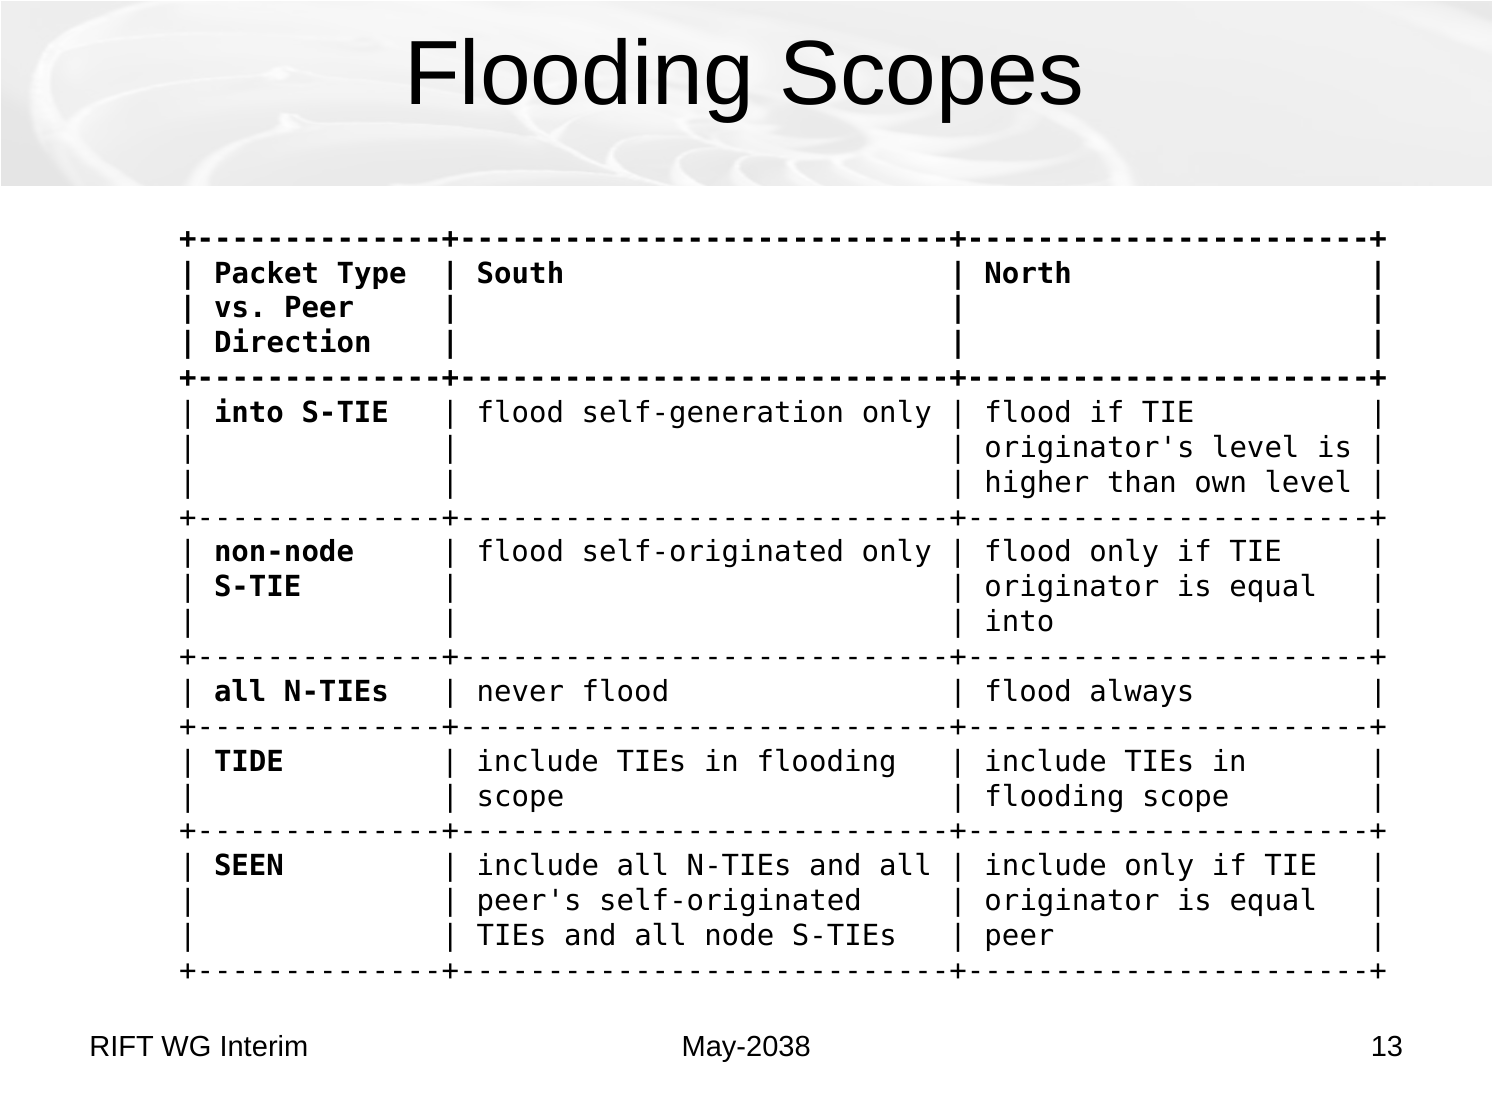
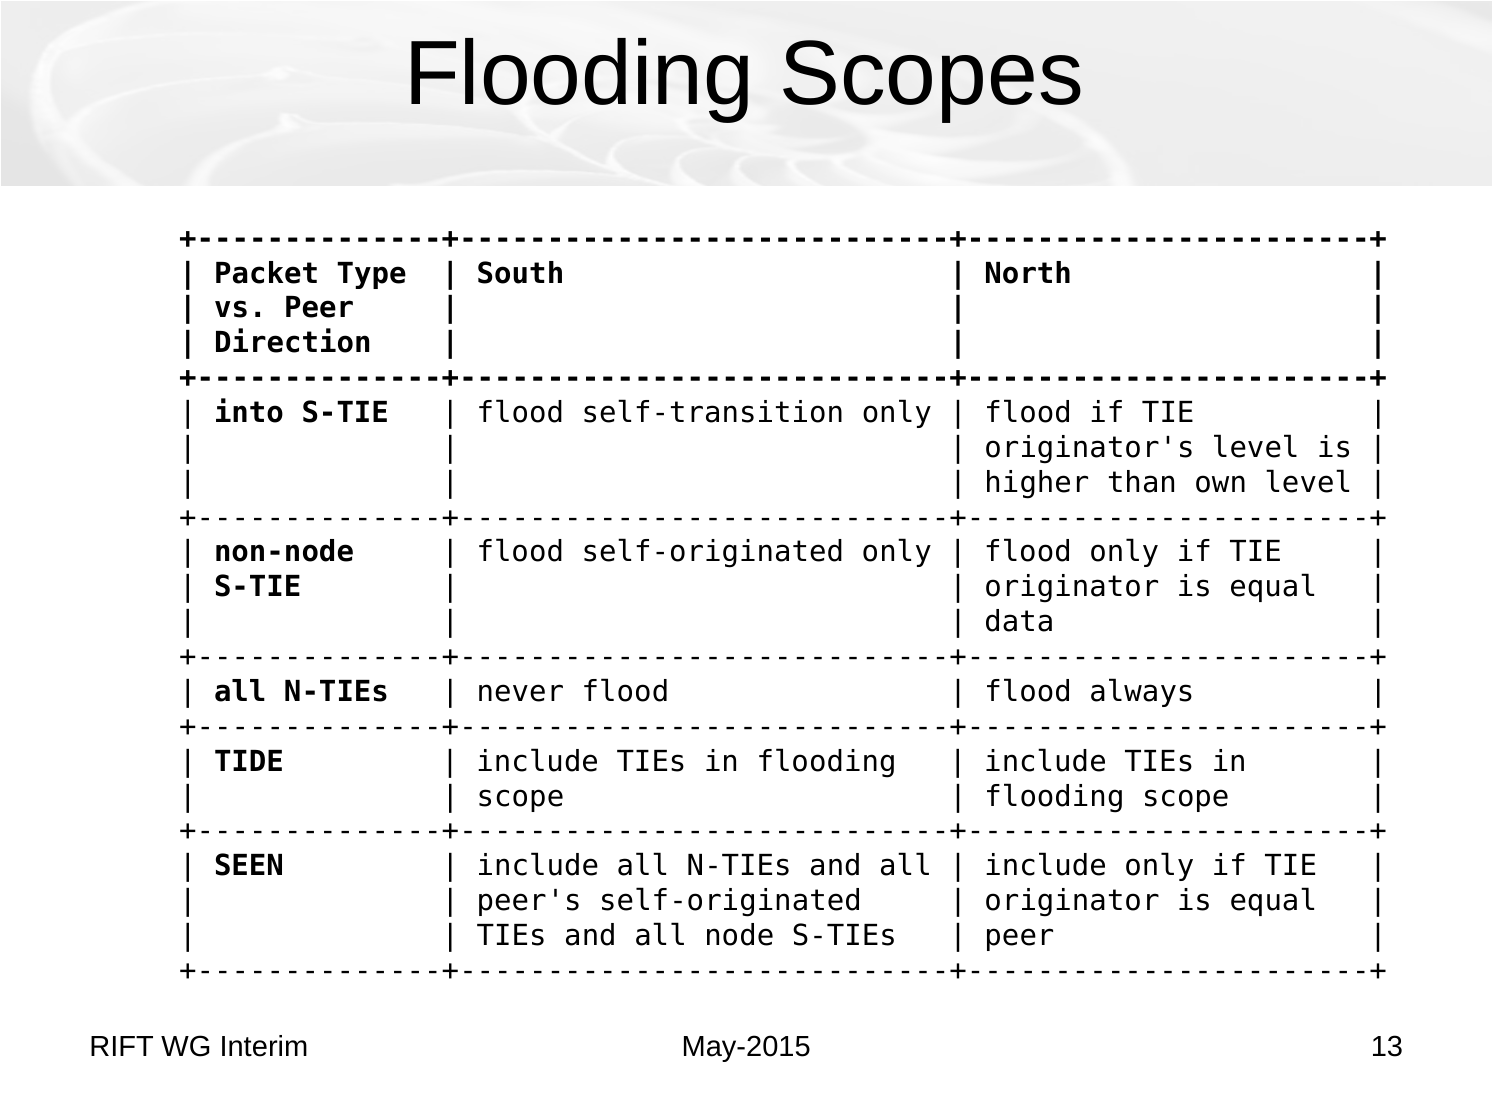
self-generation: self-generation -> self-transition
into at (1019, 622): into -> data
May-2038: May-2038 -> May-2015
